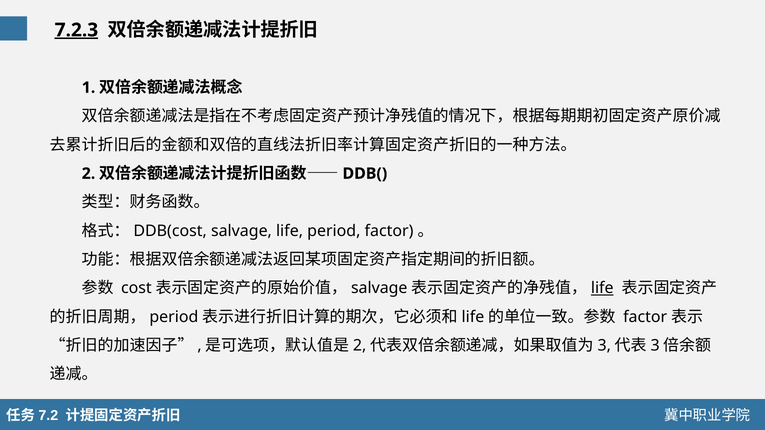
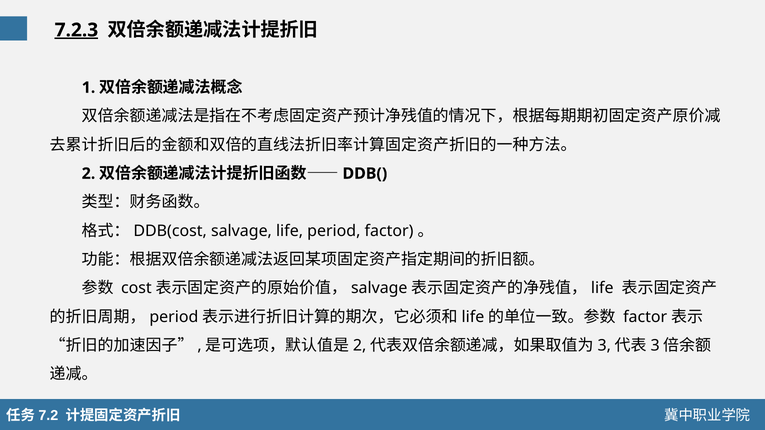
life at (602, 288) underline: present -> none
